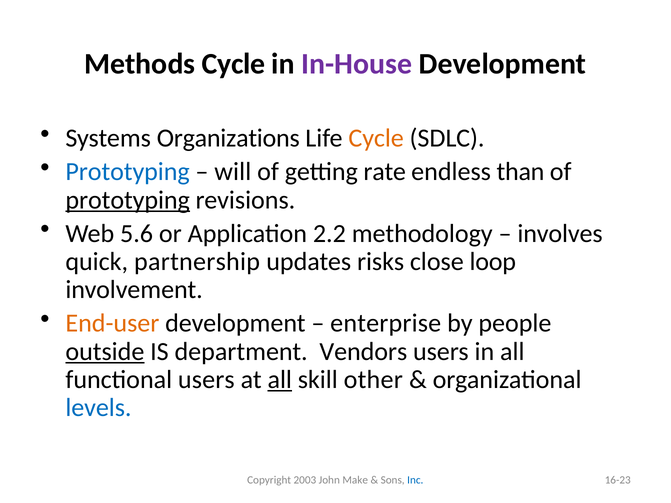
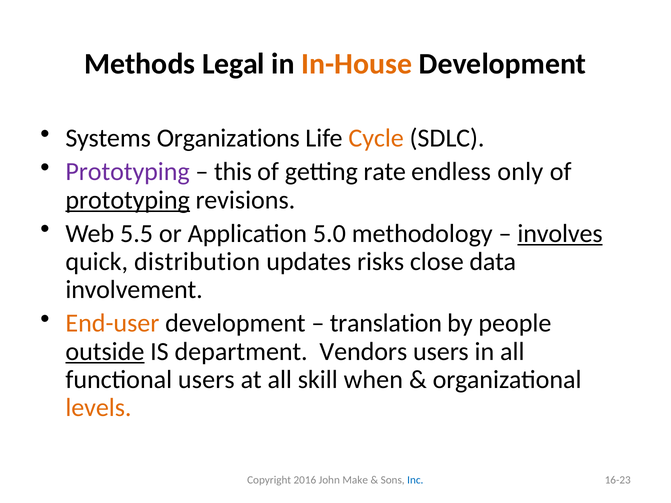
Methods Cycle: Cycle -> Legal
In-House colour: purple -> orange
Prototyping at (128, 172) colour: blue -> purple
will: will -> this
than: than -> only
5.6: 5.6 -> 5.5
2.2: 2.2 -> 5.0
involves underline: none -> present
partnership: partnership -> distribution
loop: loop -> data
enterprise: enterprise -> translation
all at (280, 380) underline: present -> none
other: other -> when
levels colour: blue -> orange
2003: 2003 -> 2016
